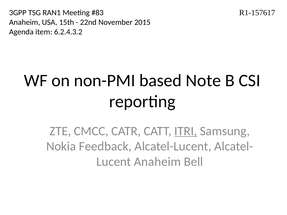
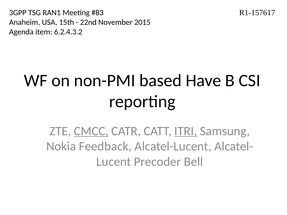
Note: Note -> Have
CMCC underline: none -> present
Anaheim at (157, 162): Anaheim -> Precoder
